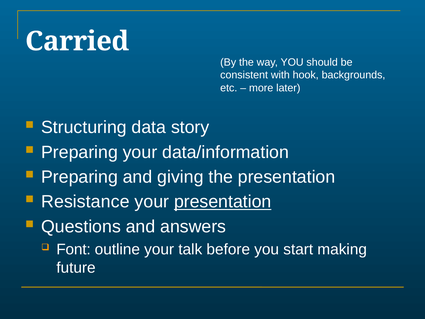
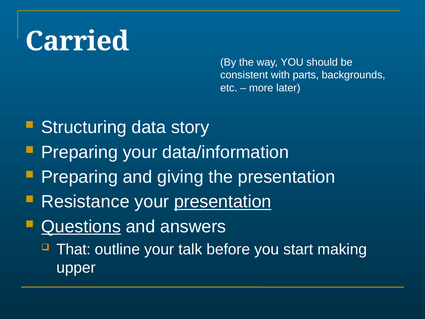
hook: hook -> parts
Questions underline: none -> present
Font: Font -> That
future: future -> upper
